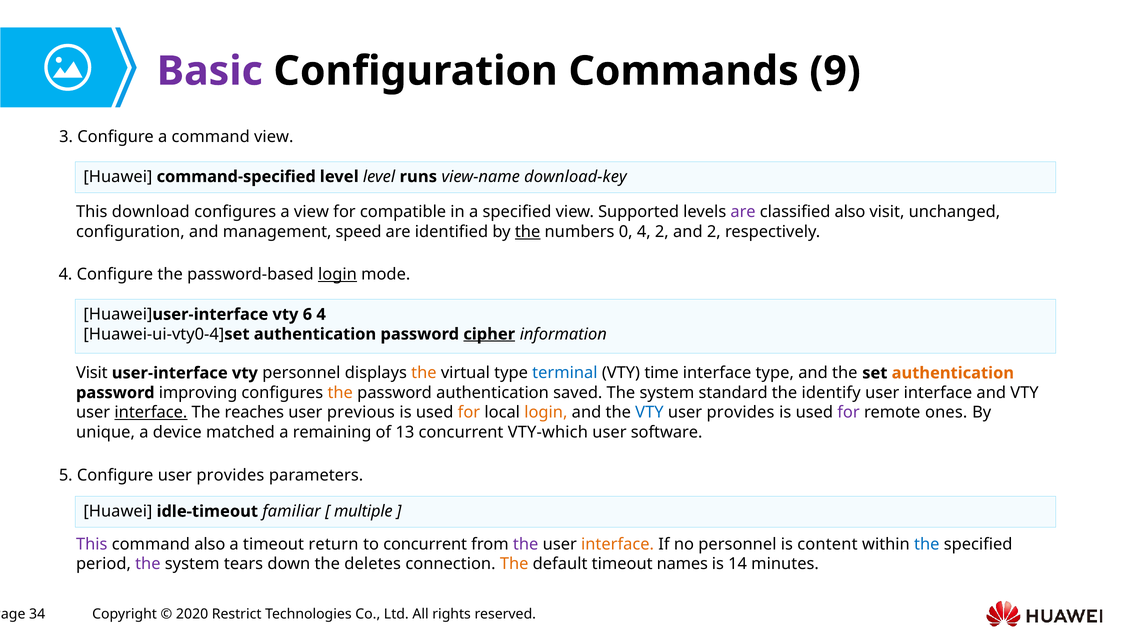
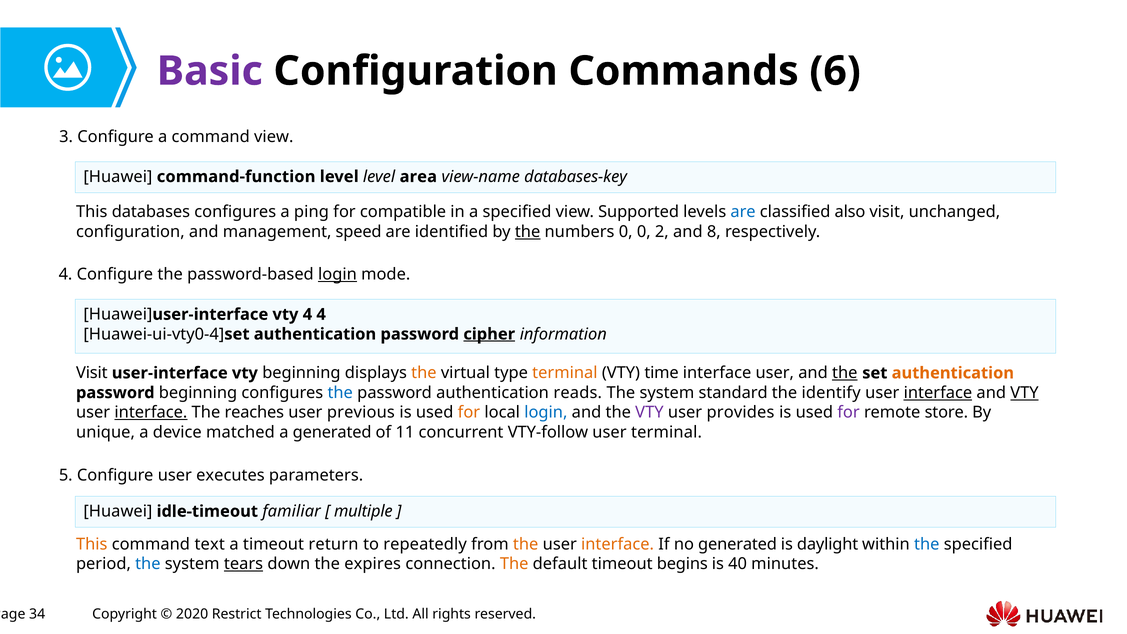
9: 9 -> 6
command-specified: command-specified -> command-function
runs: runs -> area
download-key: download-key -> databases-key
download: download -> databases
a view: view -> ping
are at (743, 212) colour: purple -> blue
0 4: 4 -> 0
and 2: 2 -> 8
vty 6: 6 -> 4
vty personnel: personnel -> beginning
terminal at (565, 373) colour: blue -> orange
interface type: type -> user
the at (845, 373) underline: none -> present
password improving: improving -> beginning
the at (340, 393) colour: orange -> blue
saved: saved -> reads
interface at (938, 393) underline: none -> present
VTY at (1025, 393) underline: none -> present
login at (546, 412) colour: orange -> blue
VTY at (649, 412) colour: blue -> purple
ones: ones -> store
a remaining: remaining -> generated
13: 13 -> 11
VTY-which: VTY-which -> VTY-follow
user software: software -> terminal
Configure user provides: provides -> executes
This at (92, 544) colour: purple -> orange
command also: also -> text
to concurrent: concurrent -> repeatedly
the at (526, 544) colour: purple -> orange
no personnel: personnel -> generated
content: content -> daylight
the at (148, 564) colour: purple -> blue
tears underline: none -> present
deletes: deletes -> expires
names: names -> begins
14: 14 -> 40
